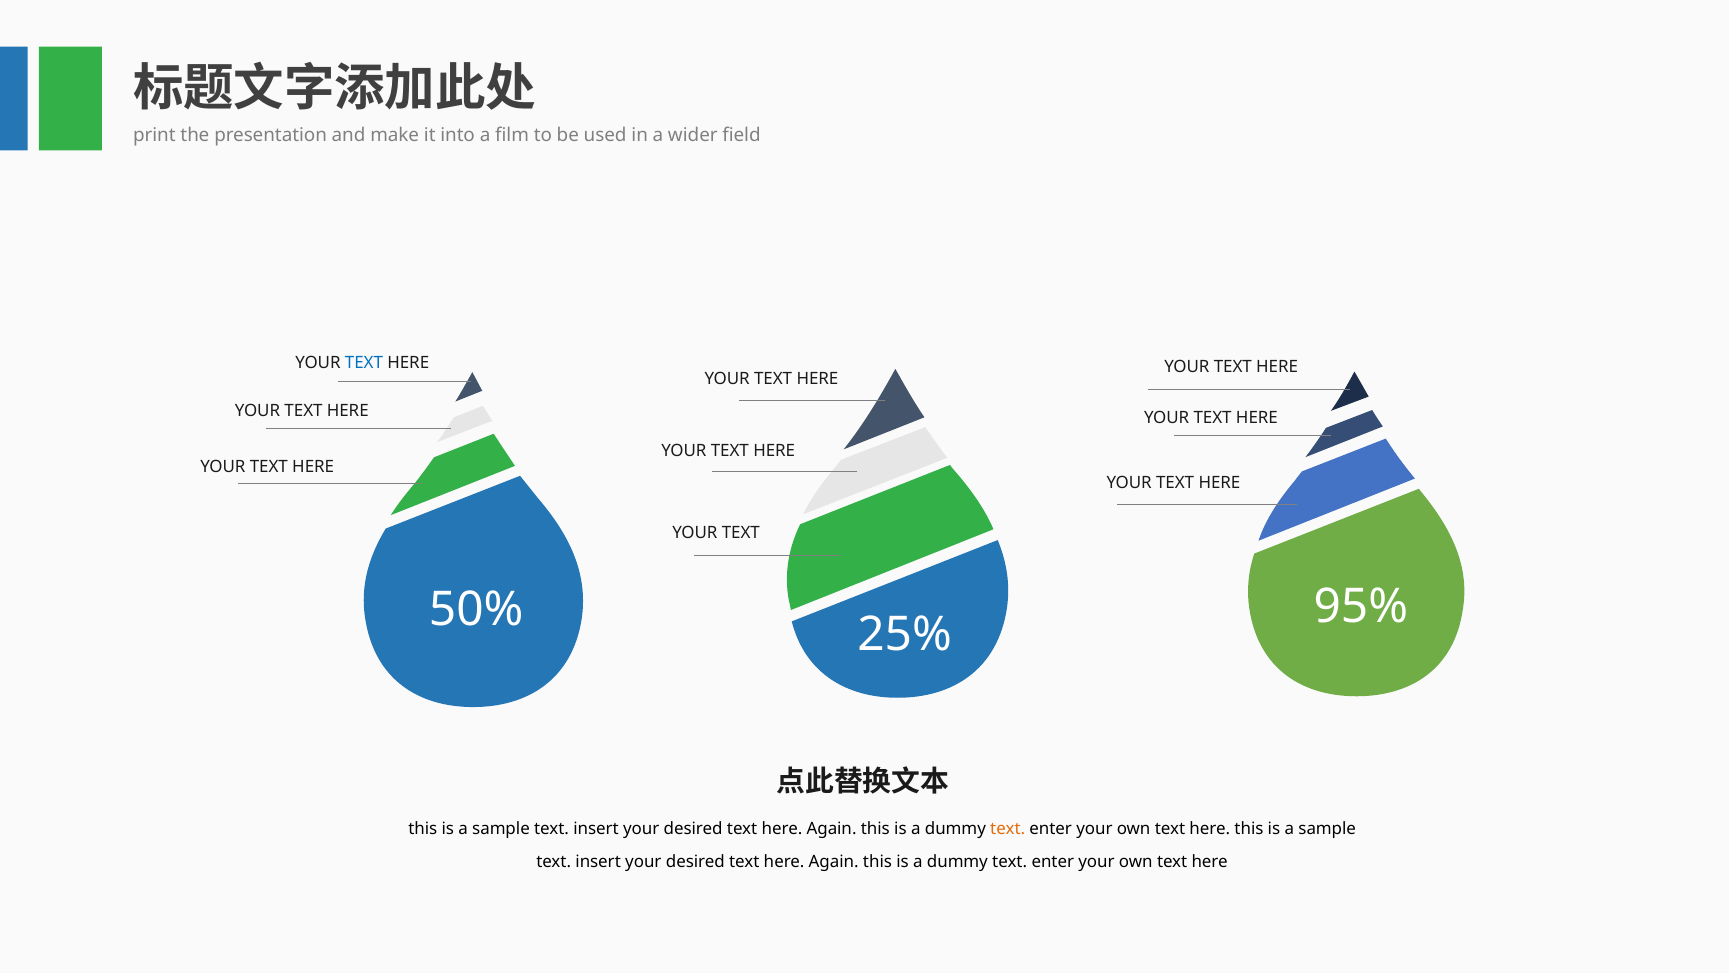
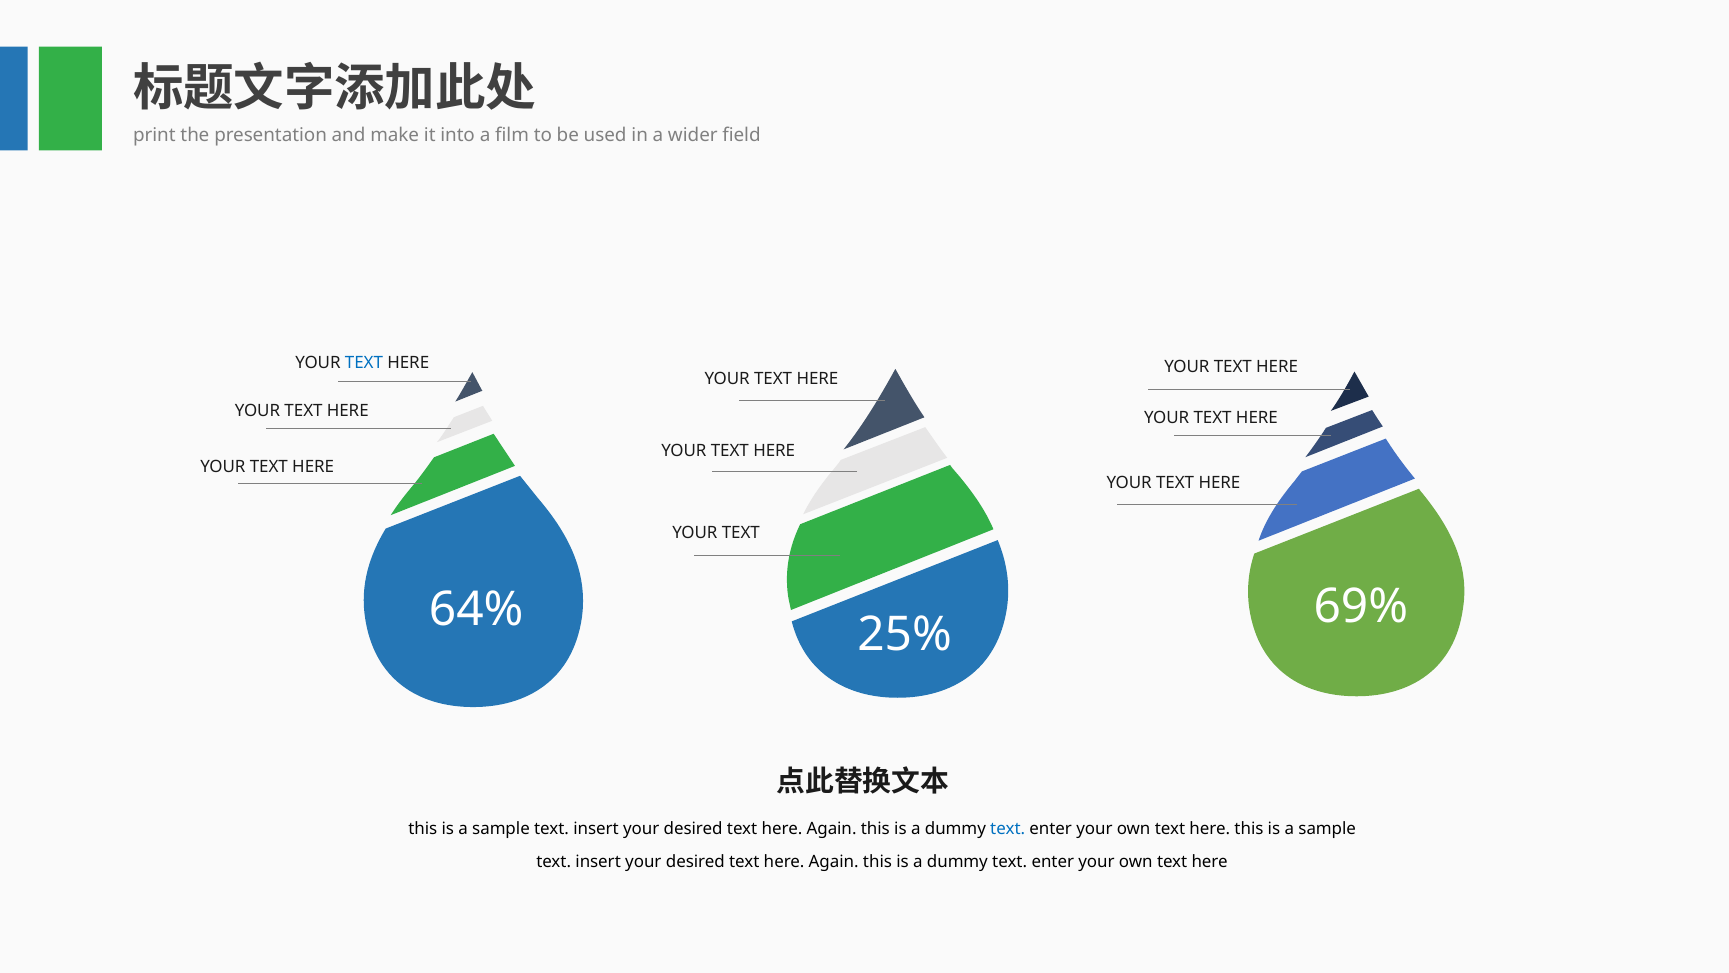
95%: 95% -> 69%
50%: 50% -> 64%
text at (1008, 828) colour: orange -> blue
